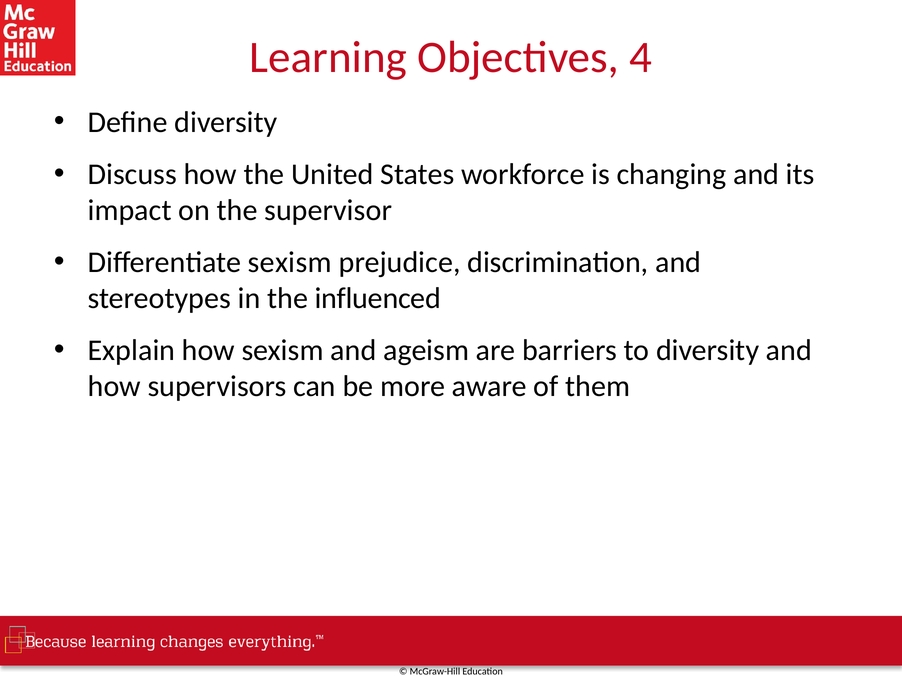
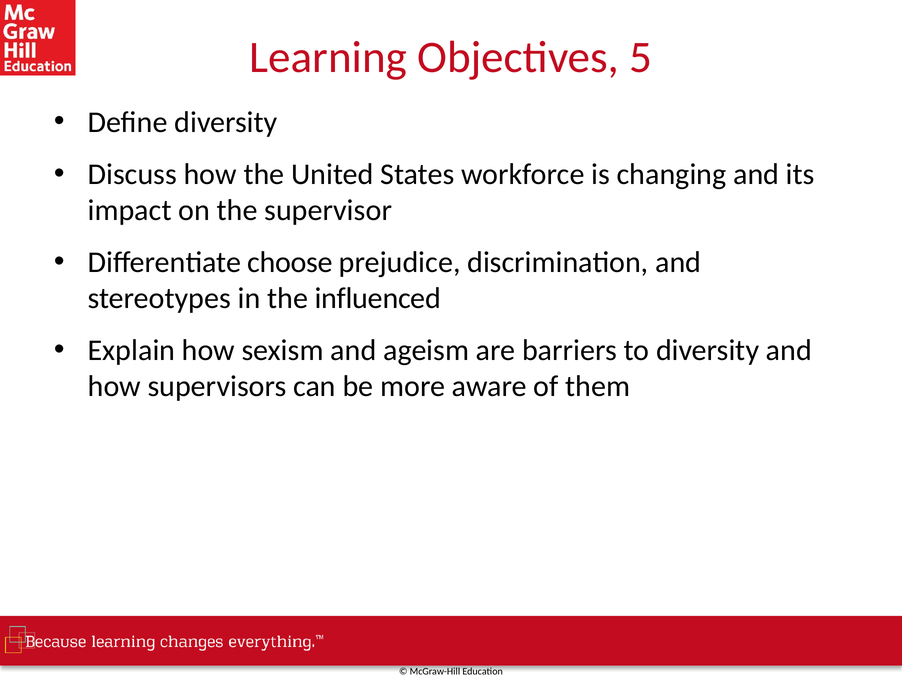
4: 4 -> 5
Differentiate sexism: sexism -> choose
